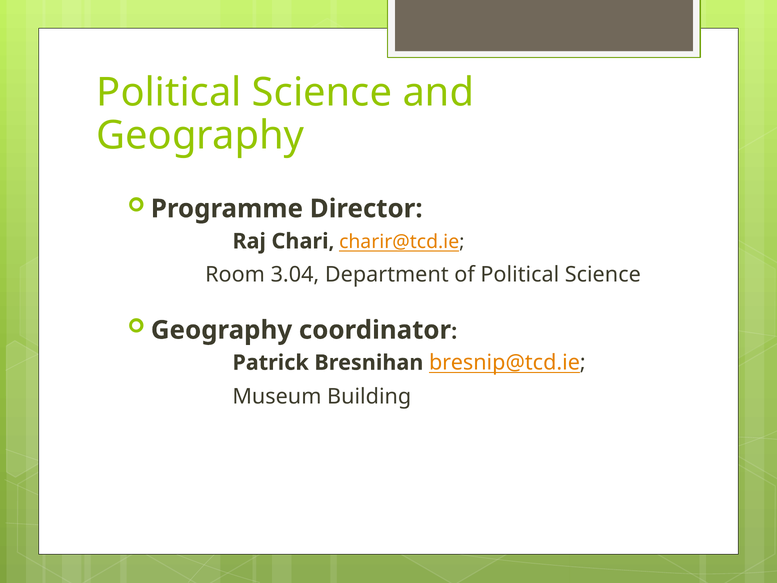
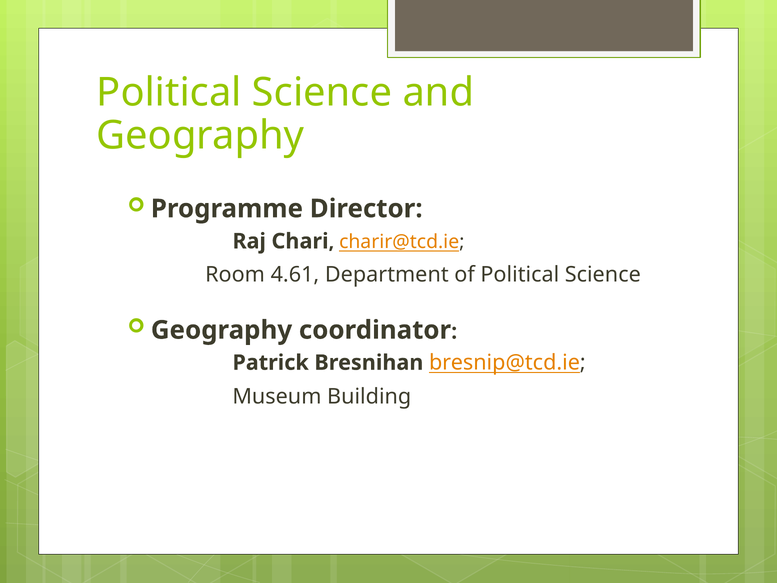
3.04: 3.04 -> 4.61
